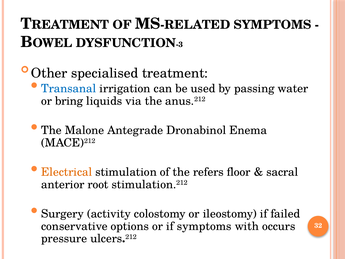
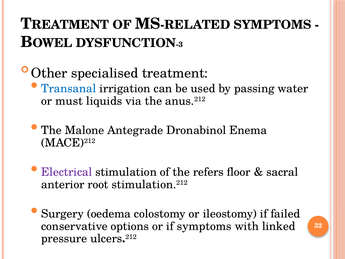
bring: bring -> must
Electrical colour: orange -> purple
activity: activity -> oedema
occurs: occurs -> linked
